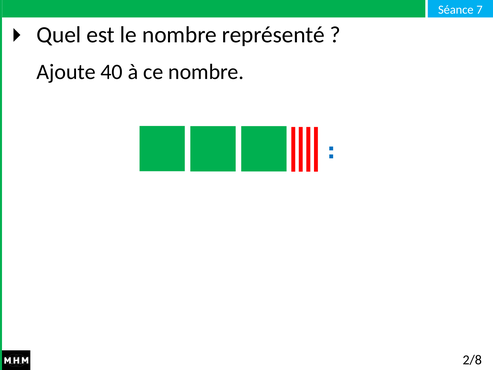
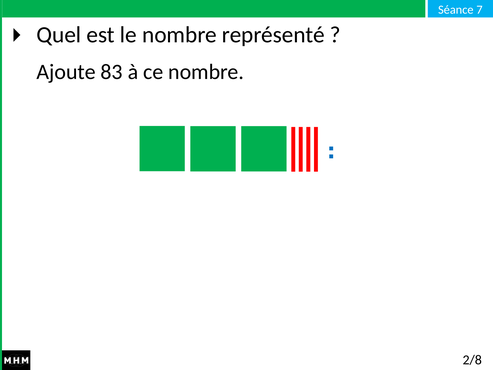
40: 40 -> 83
